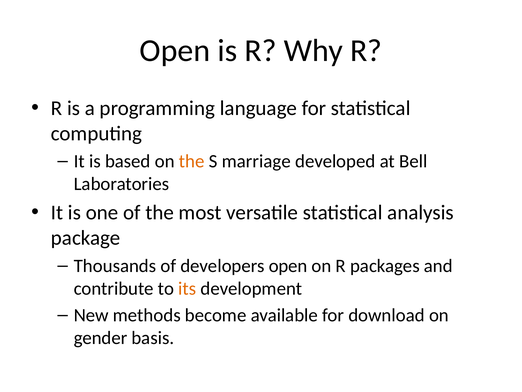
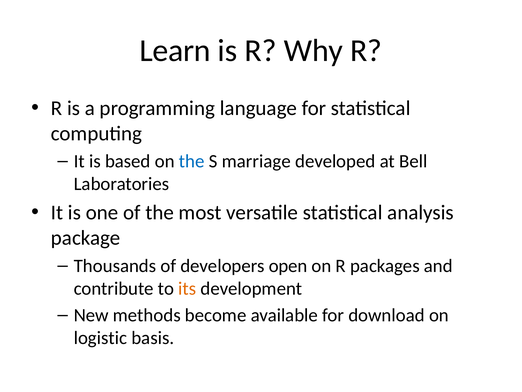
Open at (175, 51): Open -> Learn
the at (192, 161) colour: orange -> blue
gender: gender -> logistic
